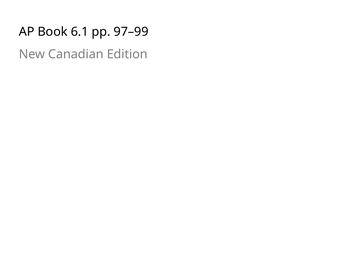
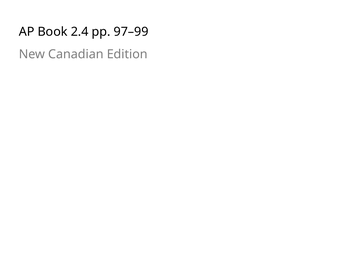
6.1: 6.1 -> 2.4
